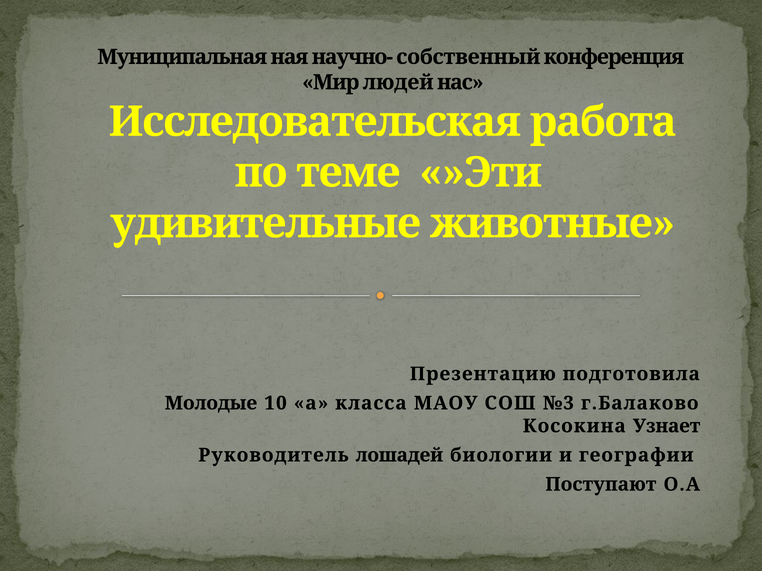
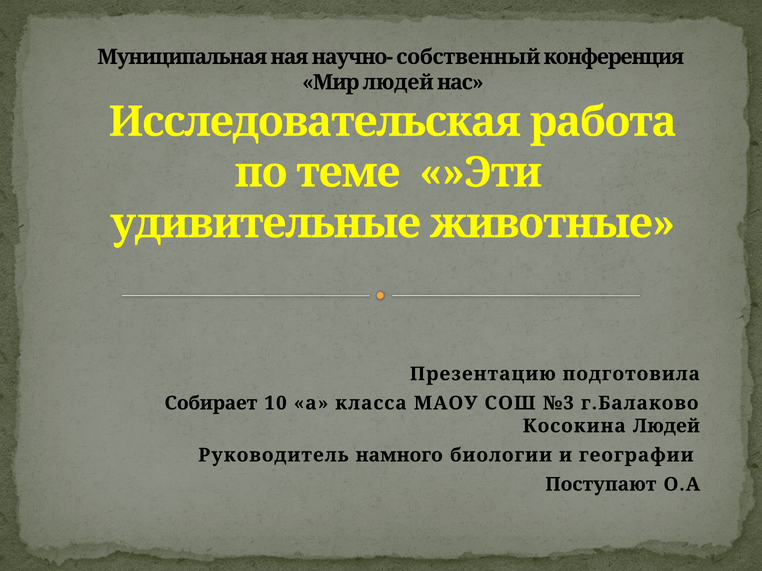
Молодые: Молодые -> Собирает
Косокина Узнает: Узнает -> Людей
лошадей: лошадей -> намного
